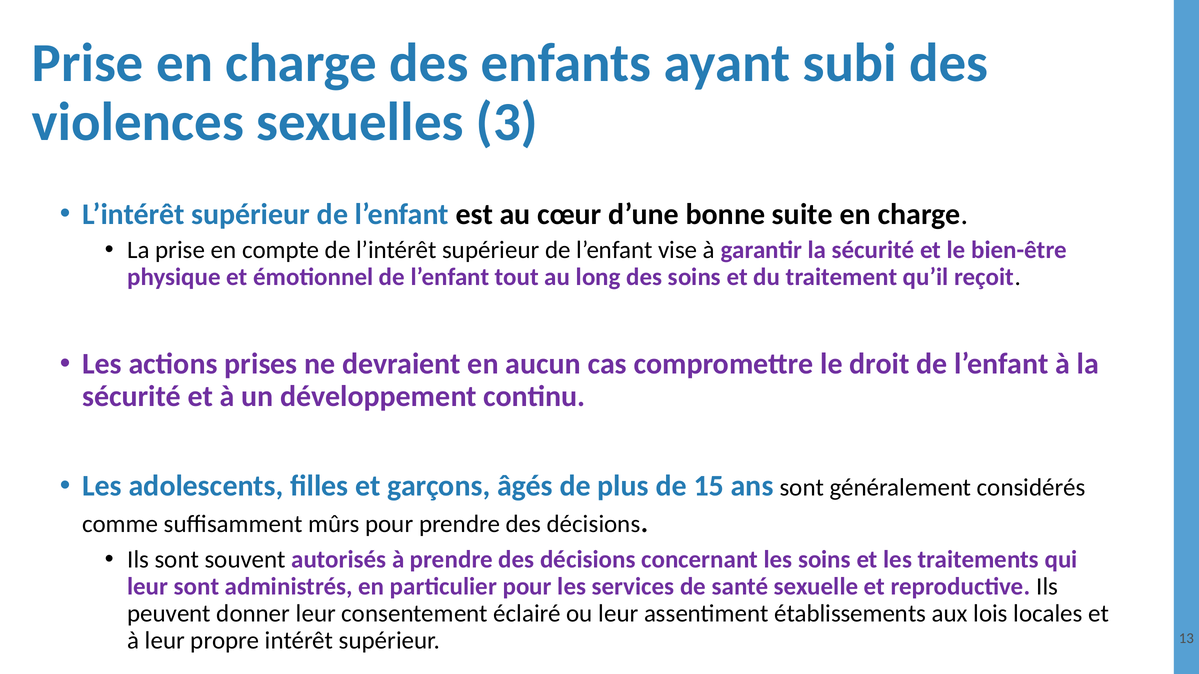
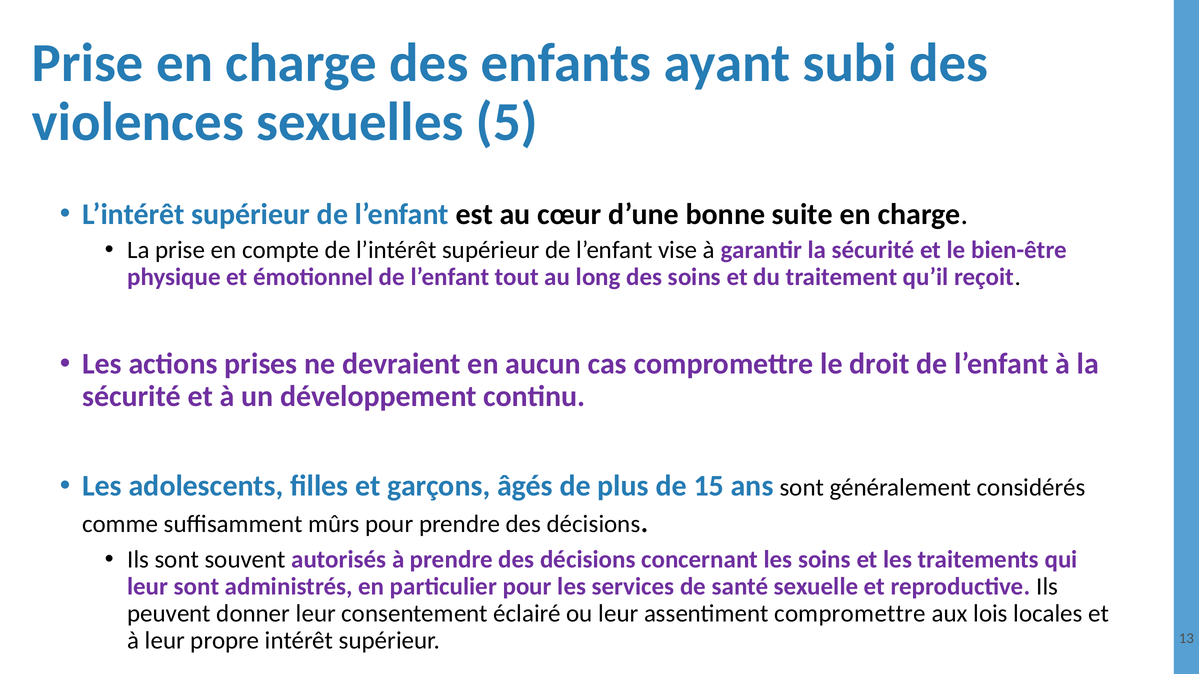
3: 3 -> 5
assentiment établissements: établissements -> compromettre
